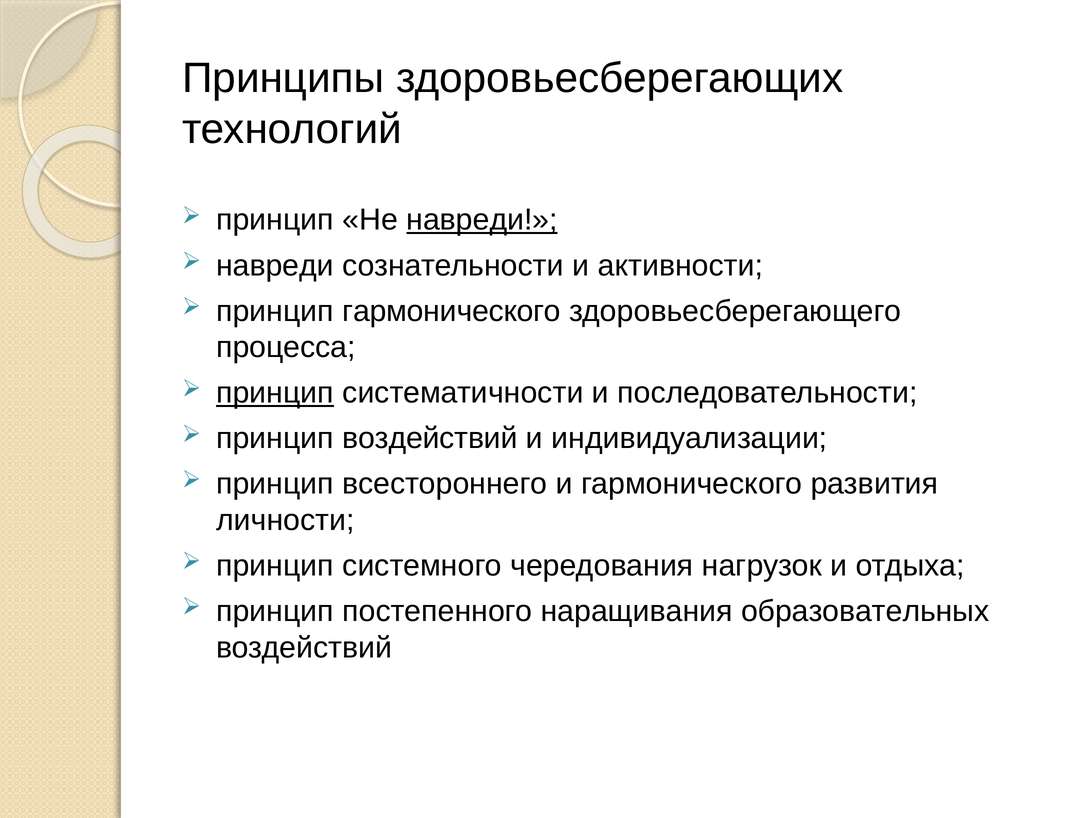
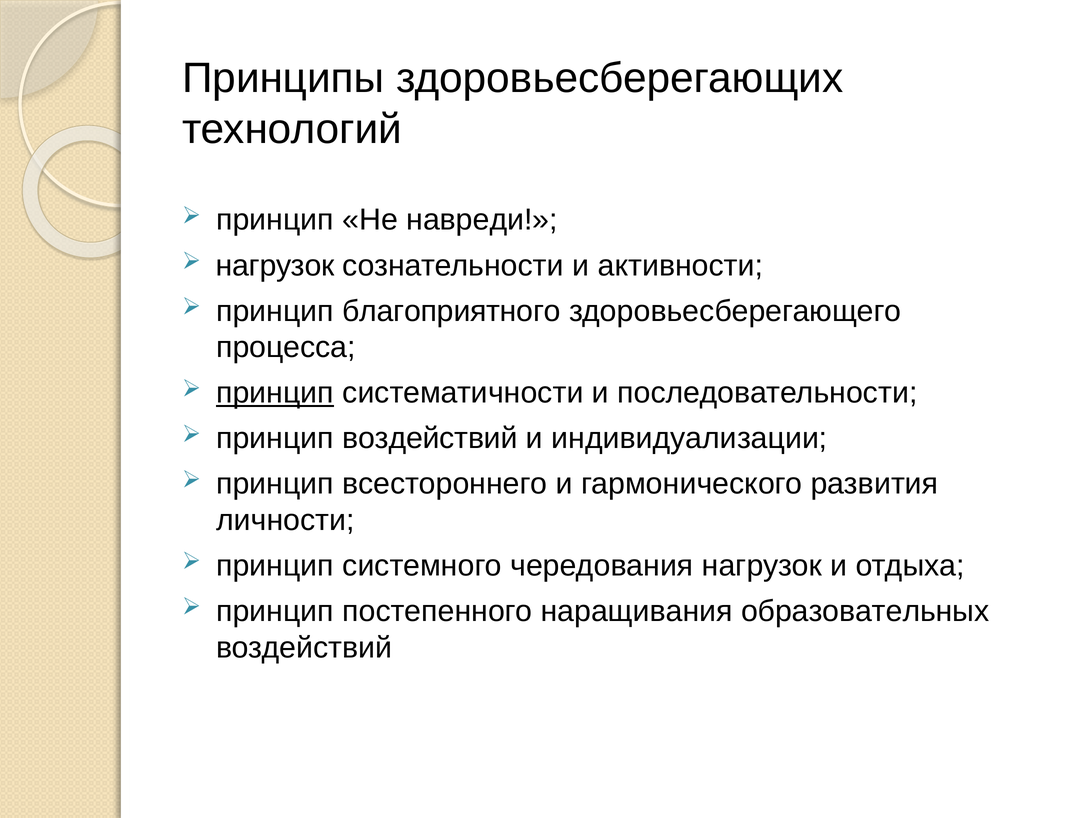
навреди at (482, 220) underline: present -> none
навреди at (275, 266): навреди -> нагрузок
принцип гармонического: гармонического -> благоприятного
